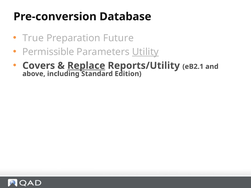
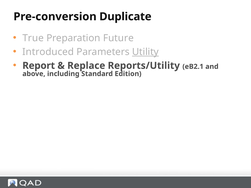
Database: Database -> Duplicate
Permissible: Permissible -> Introduced
Covers: Covers -> Report
Replace underline: present -> none
